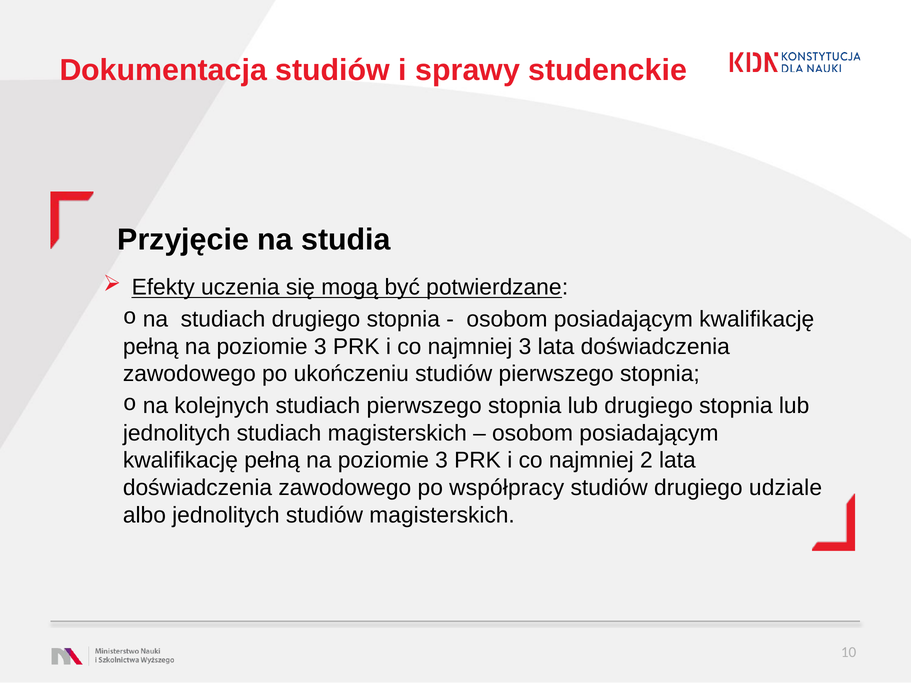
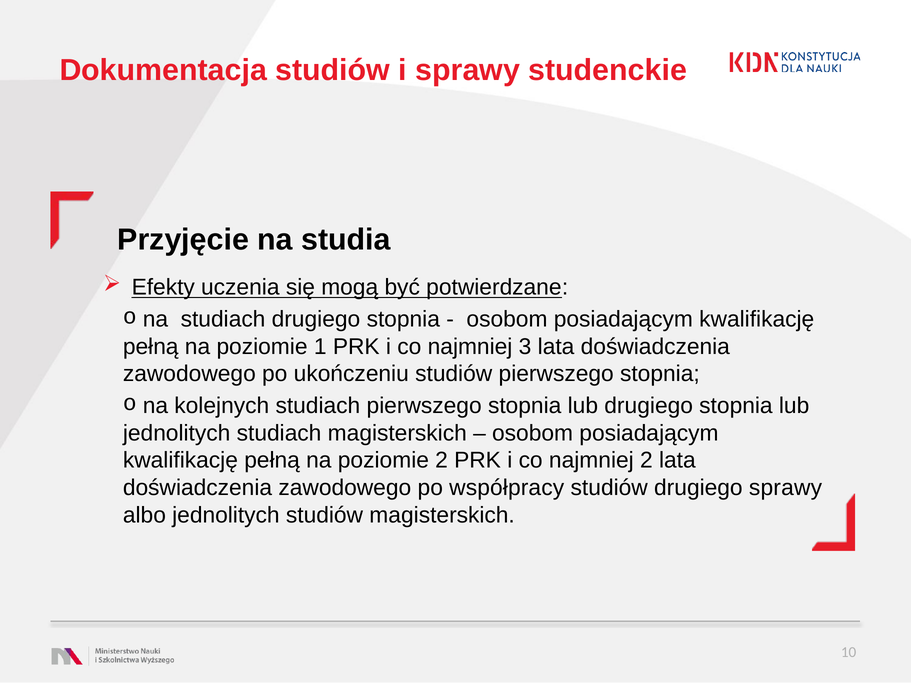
3 at (320, 347): 3 -> 1
3 at (442, 461): 3 -> 2
drugiego udziale: udziale -> sprawy
